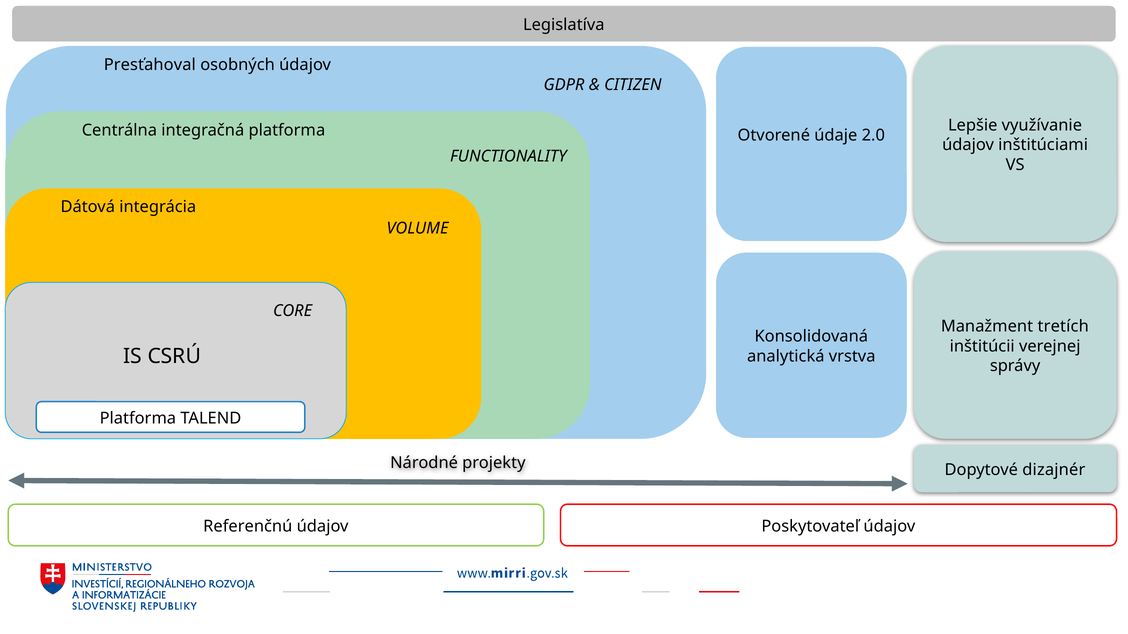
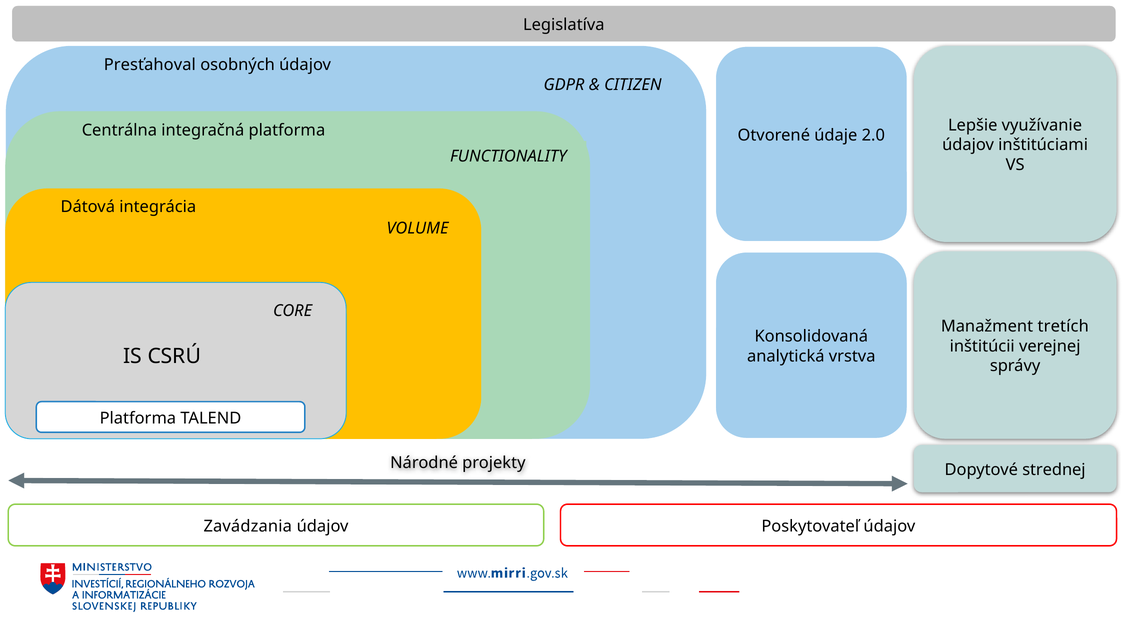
dizajnér: dizajnér -> strednej
Referenčnú: Referenčnú -> Zavádzania
